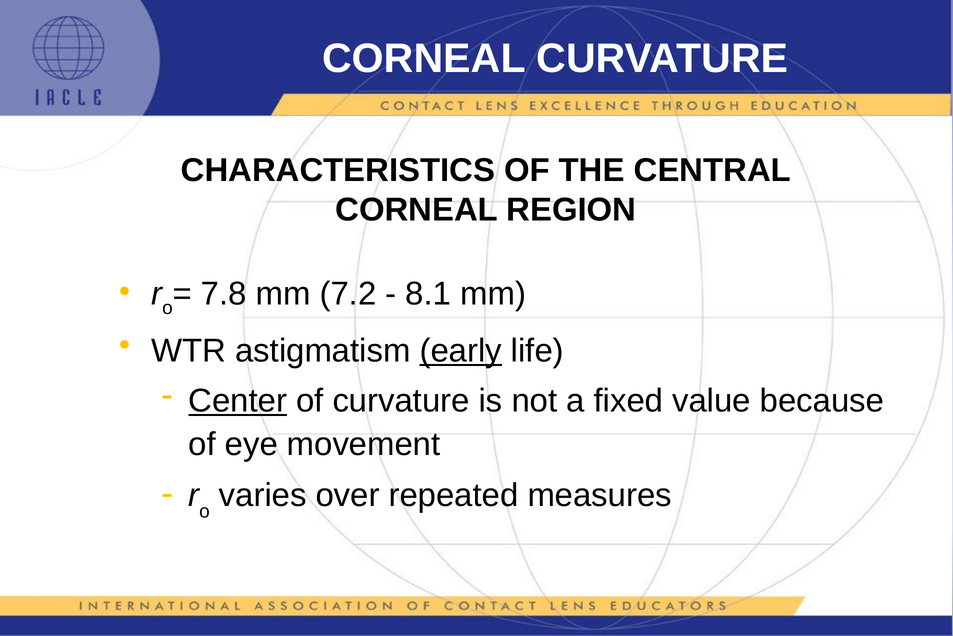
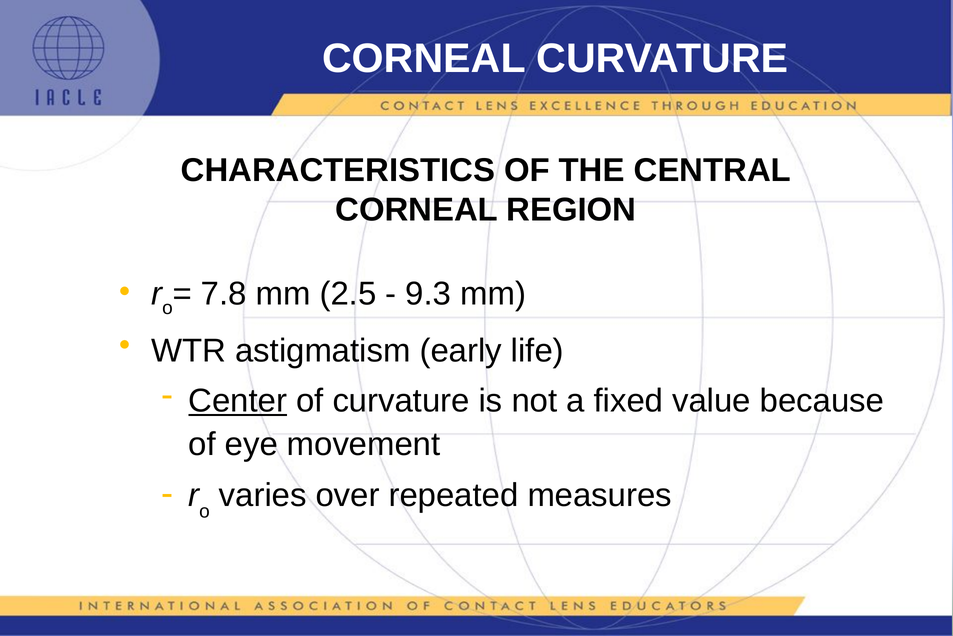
7.2: 7.2 -> 2.5
8.1: 8.1 -> 9.3
early underline: present -> none
